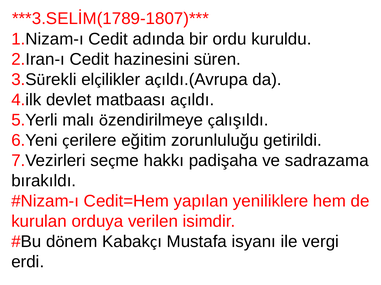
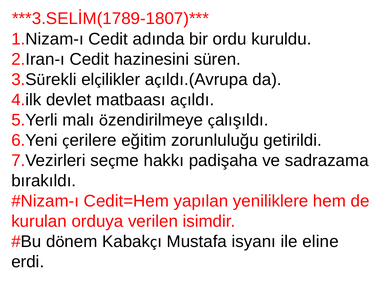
vergi: vergi -> eline
